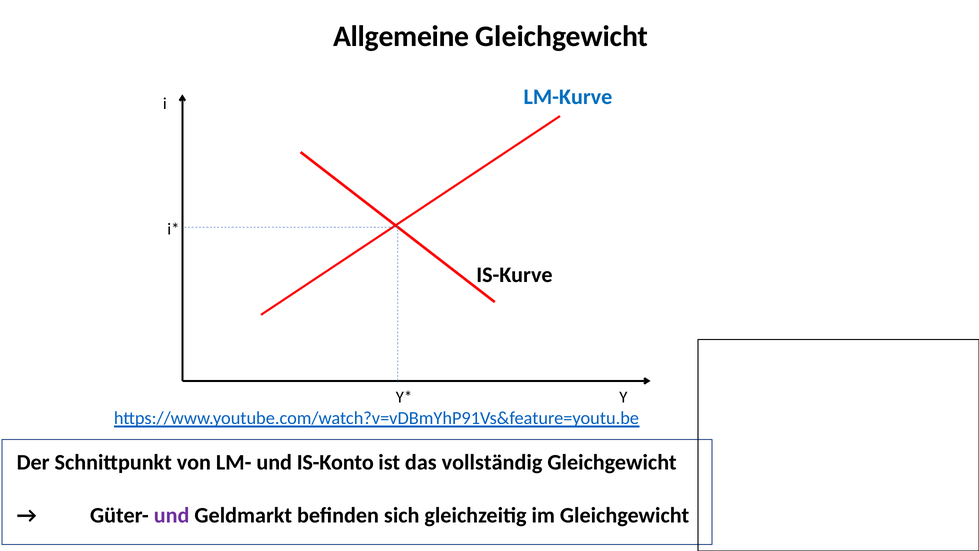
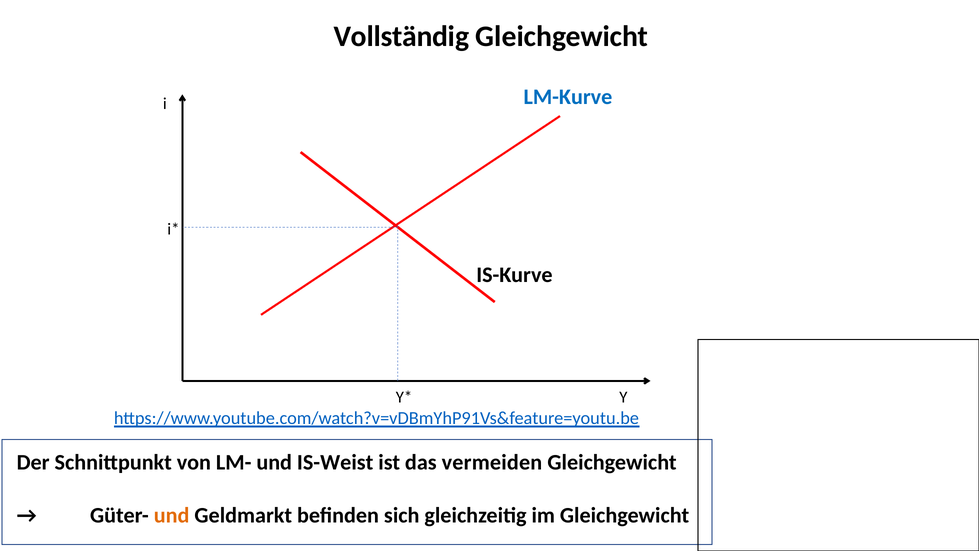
Allgemeine: Allgemeine -> Vollständig
IS-Konto: IS-Konto -> IS-Weist
vollständig: vollständig -> vermeiden
und at (172, 515) colour: purple -> orange
